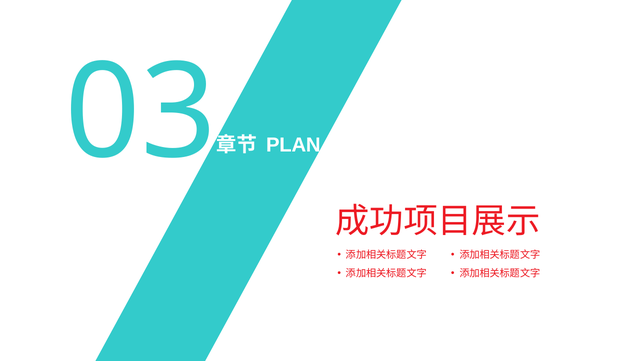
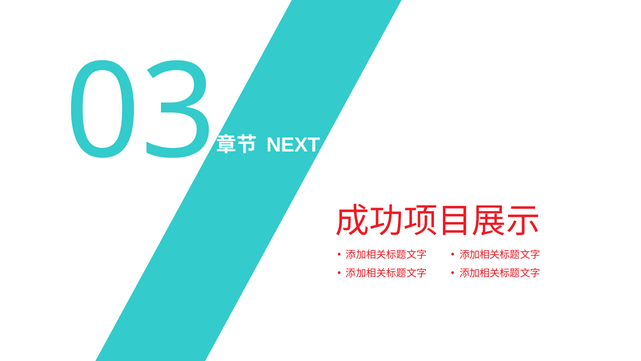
PLAN: PLAN -> NEXT
